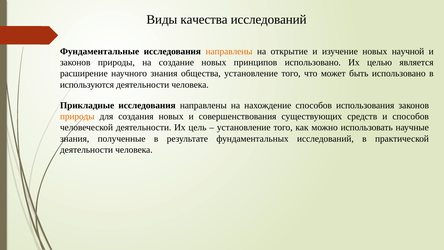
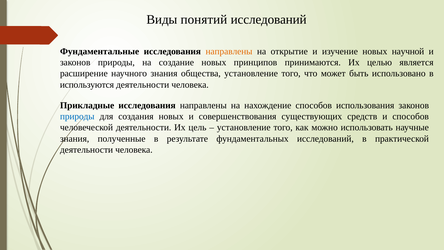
качества: качества -> понятий
принципов использовано: использовано -> принимаются
природы at (77, 116) colour: orange -> blue
